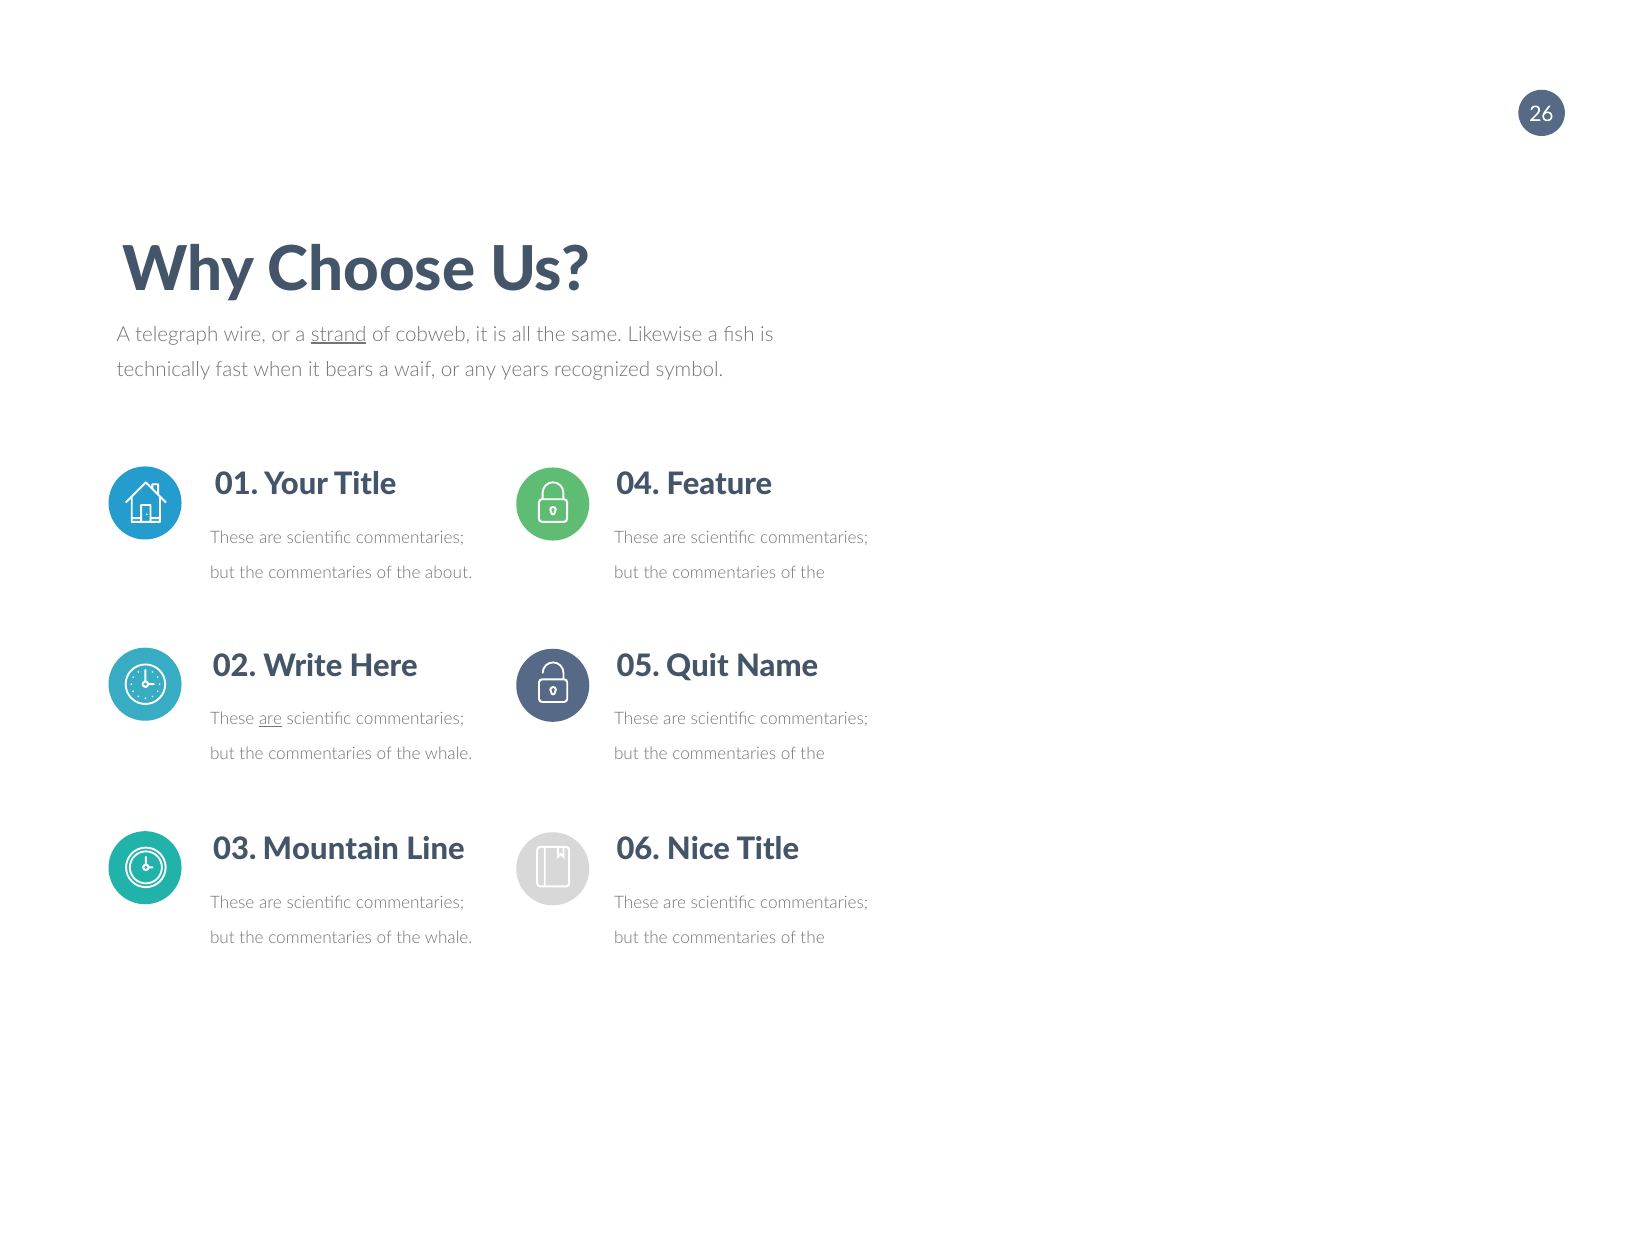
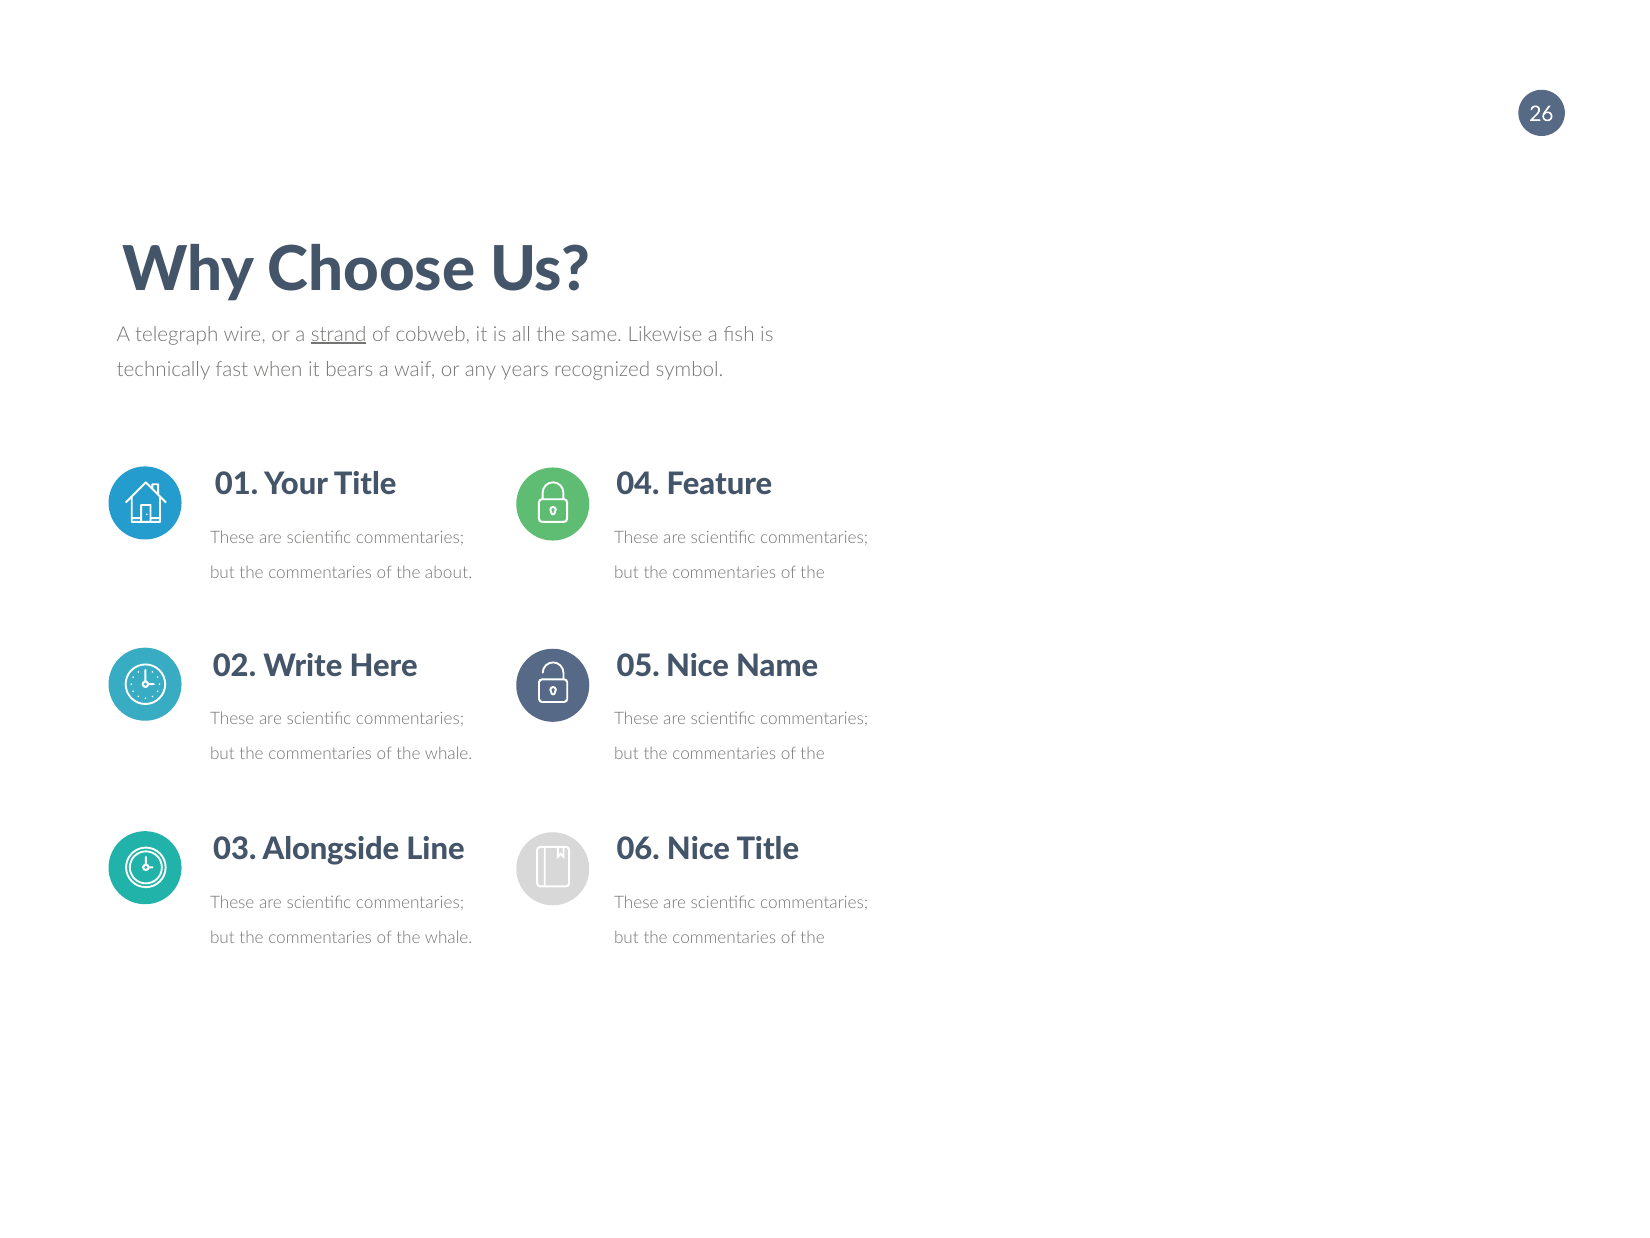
05 Quit: Quit -> Nice
are at (271, 719) underline: present -> none
Mountain: Mountain -> Alongside
